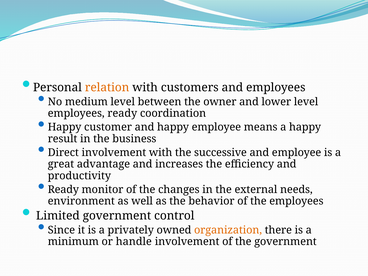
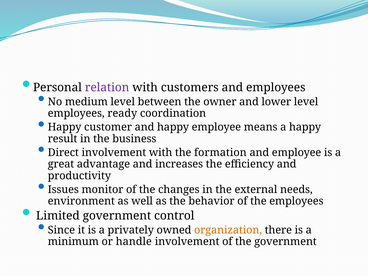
relation colour: orange -> purple
successive: successive -> formation
Ready at (63, 190): Ready -> Issues
